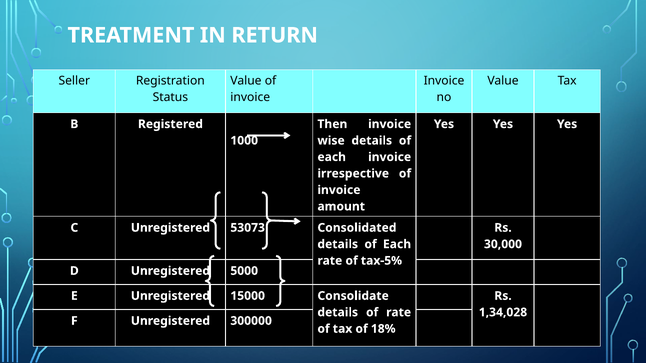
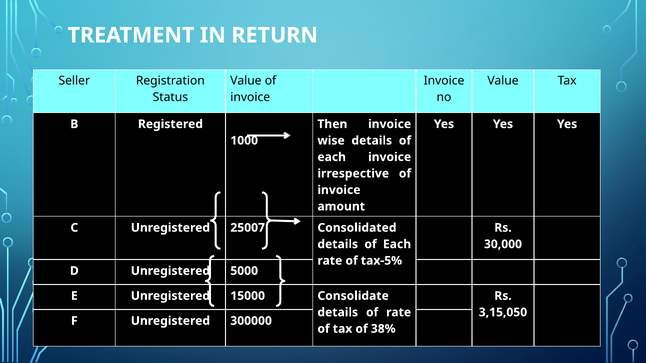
53073: 53073 -> 25007
1,34,028: 1,34,028 -> 3,15,050
18%: 18% -> 38%
